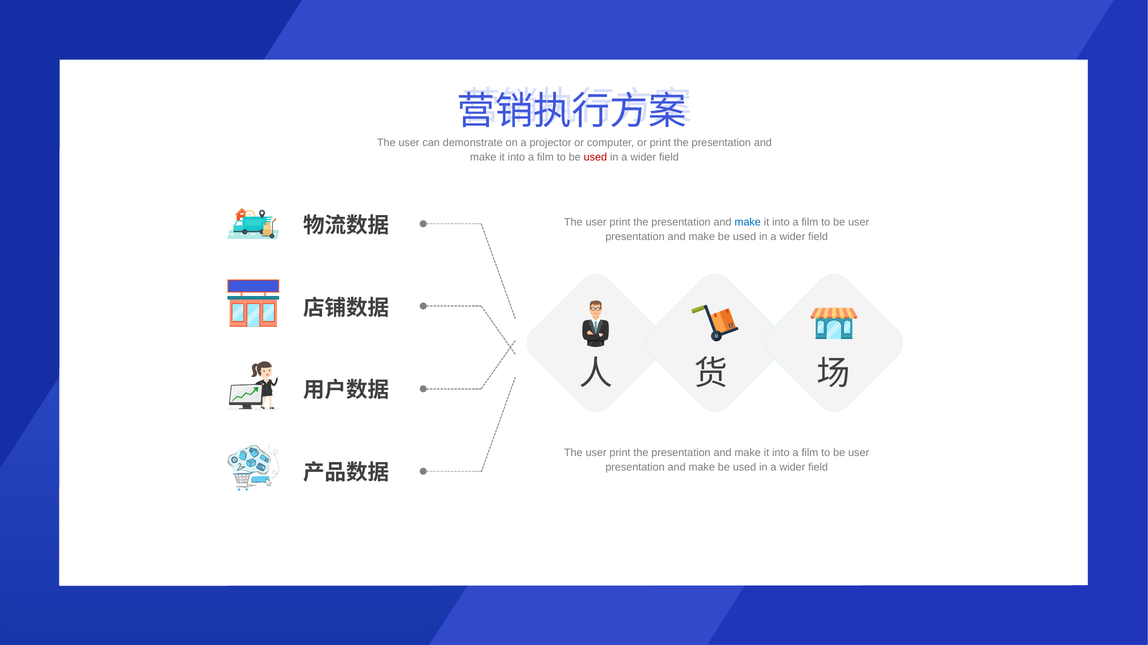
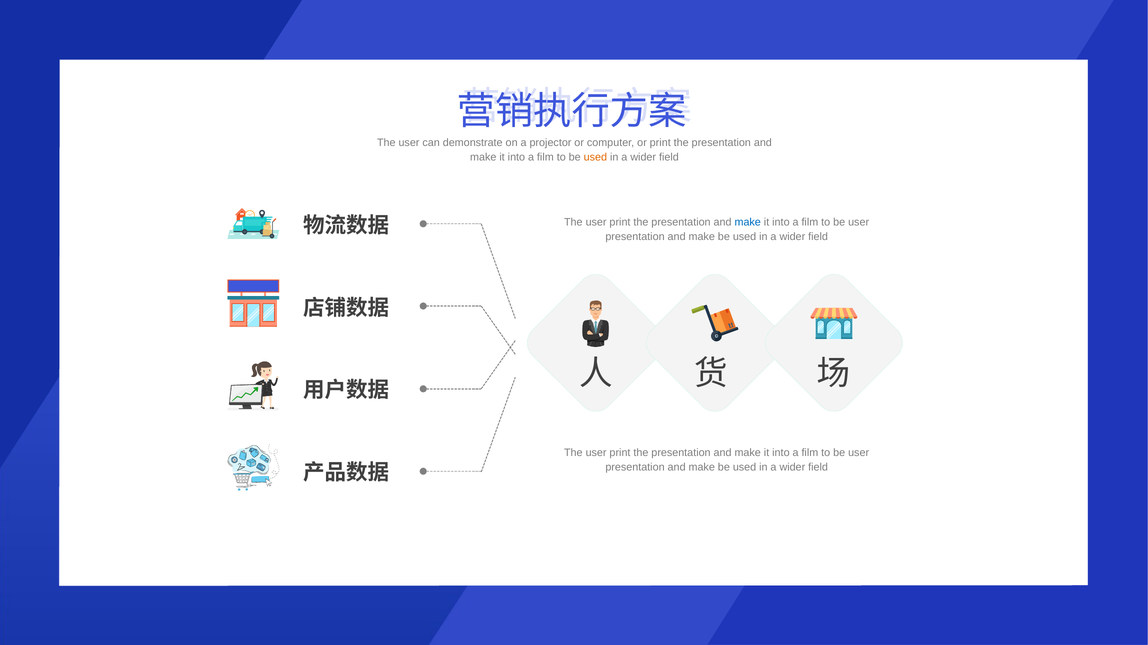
used at (595, 157) colour: red -> orange
